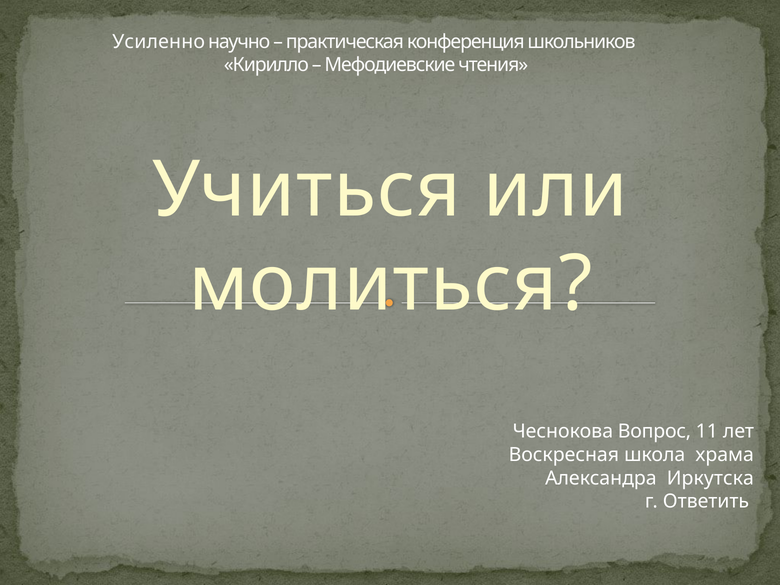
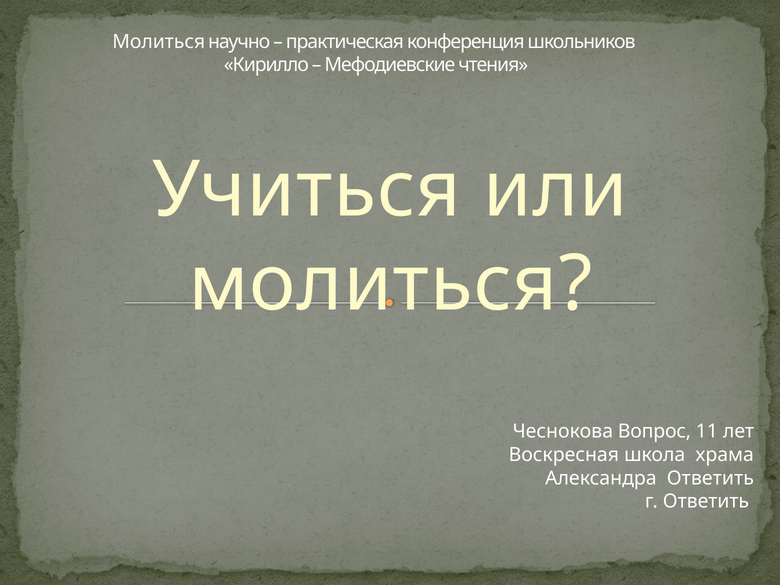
Усиленно at (159, 42): Усиленно -> Молиться
Александра Иркутска: Иркутска -> Ответить
